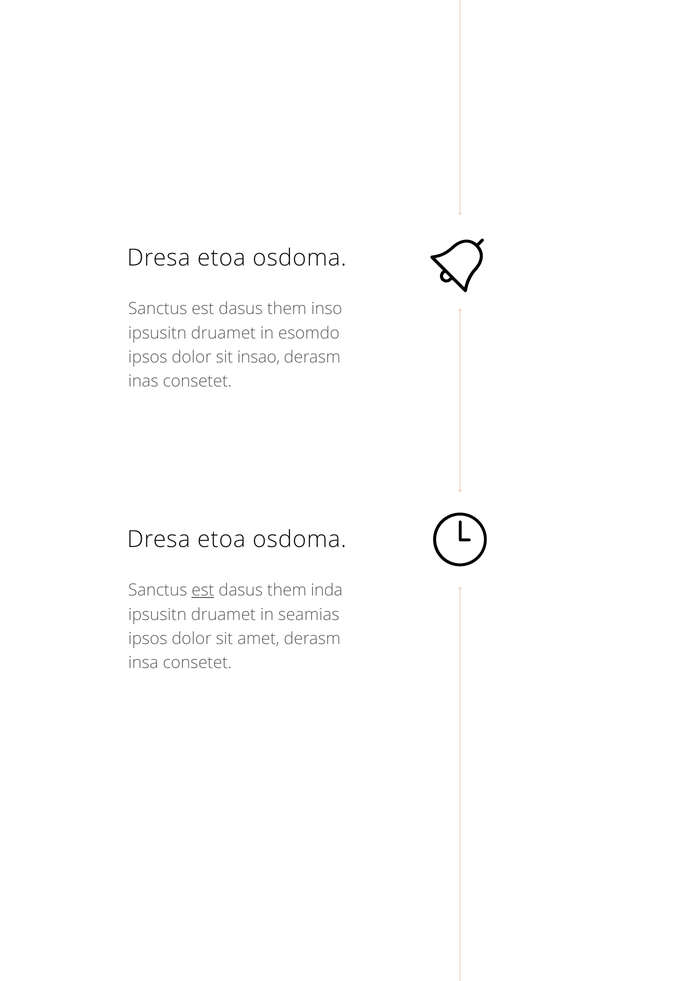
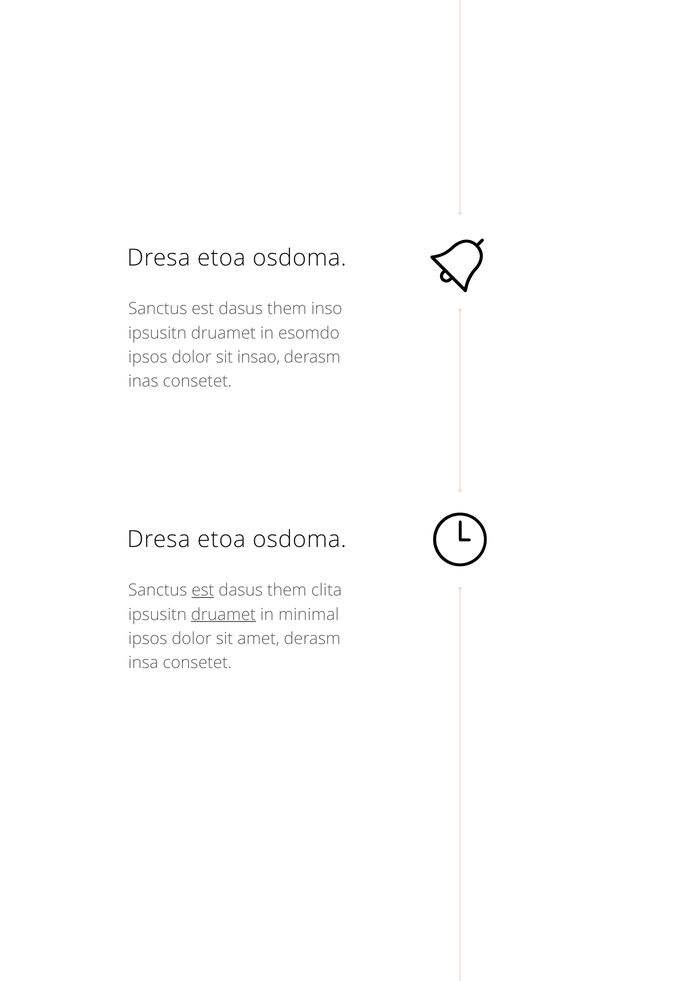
inda: inda -> clita
druamet at (223, 614) underline: none -> present
seamias: seamias -> minimal
